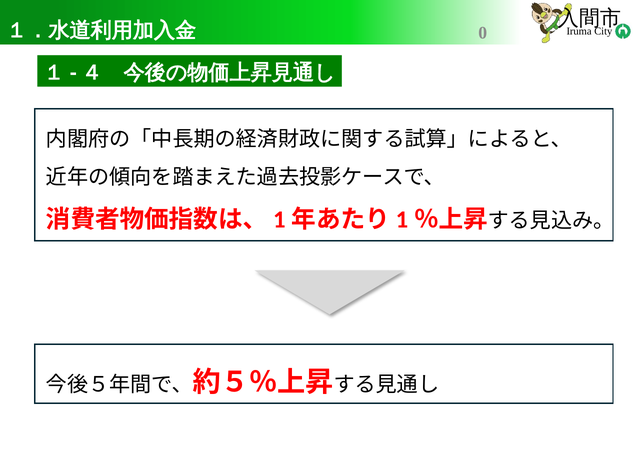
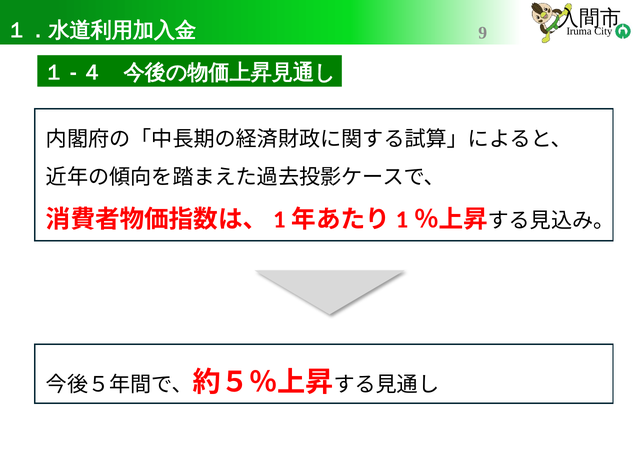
0: 0 -> 9
